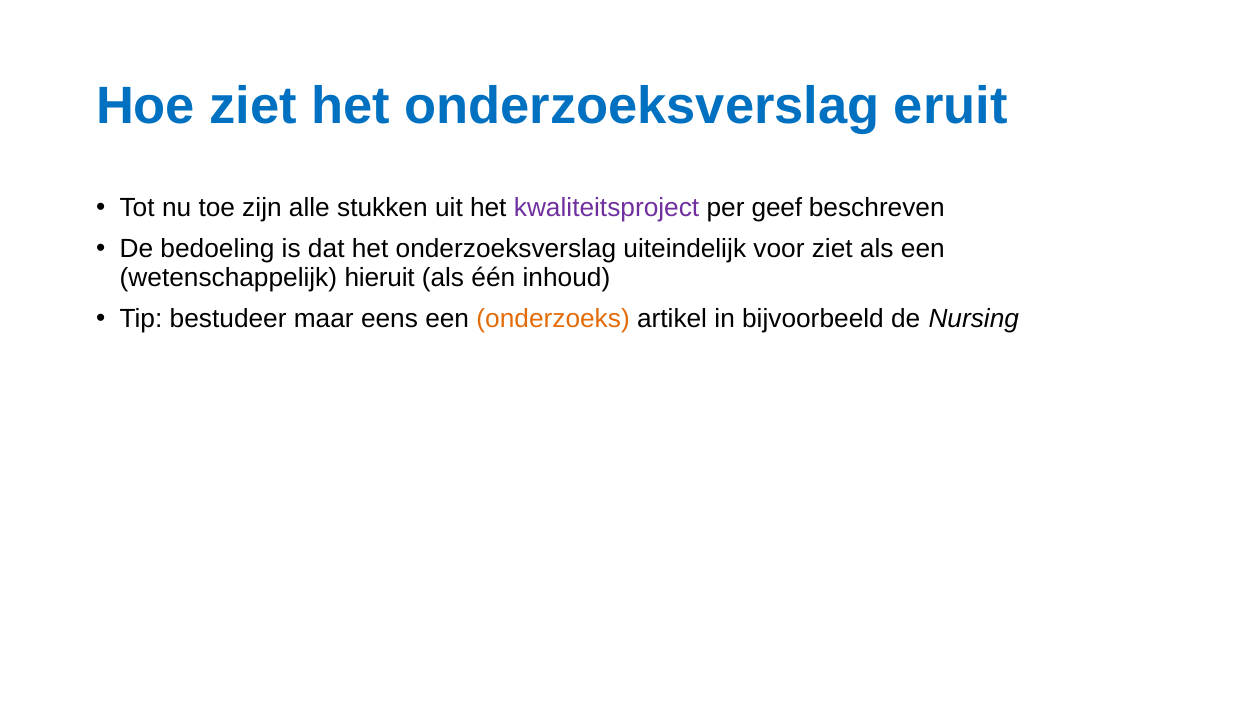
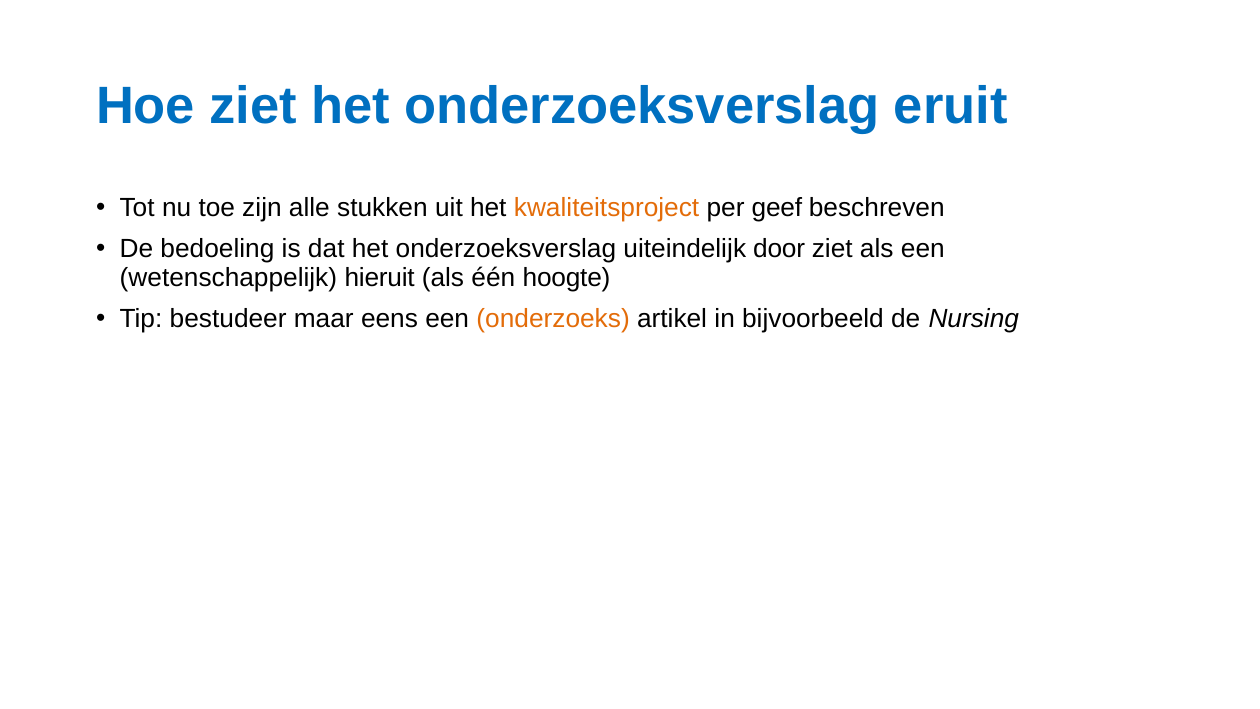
kwaliteitsproject colour: purple -> orange
voor: voor -> door
inhoud: inhoud -> hoogte
